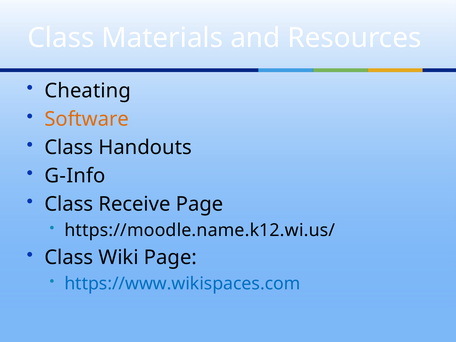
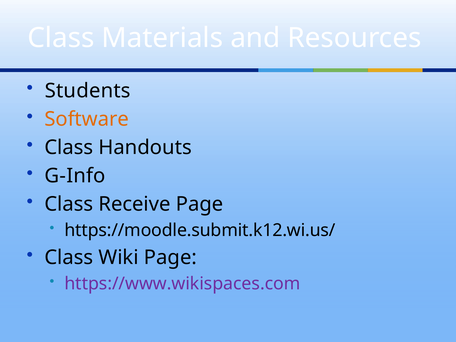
Cheating: Cheating -> Students
https://moodle.name.k12.wi.us/: https://moodle.name.k12.wi.us/ -> https://moodle.submit.k12.wi.us/
https://www.wikispaces.com colour: blue -> purple
